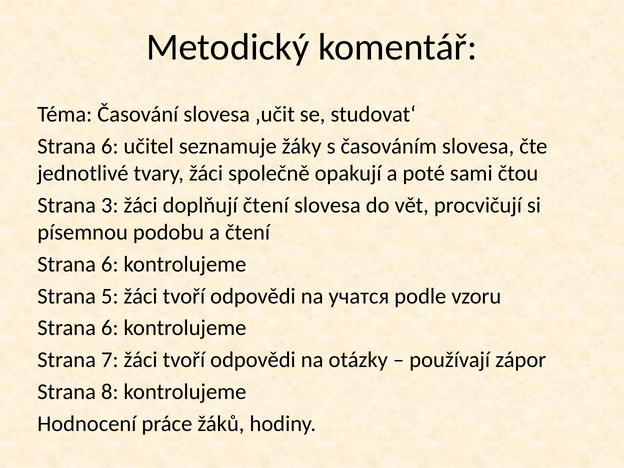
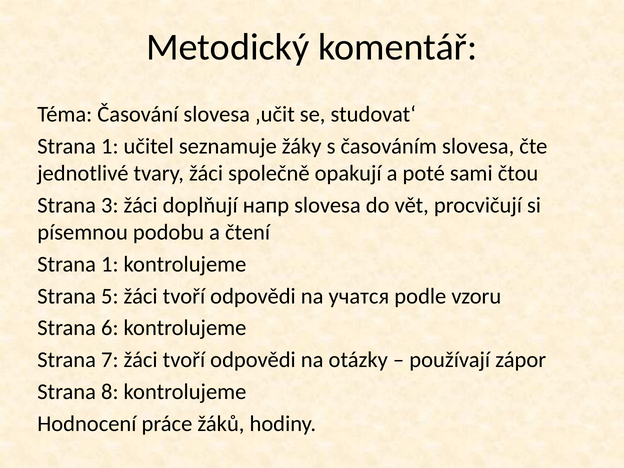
6 at (110, 146): 6 -> 1
doplňují čtení: čtení -> напр
6 at (110, 264): 6 -> 1
